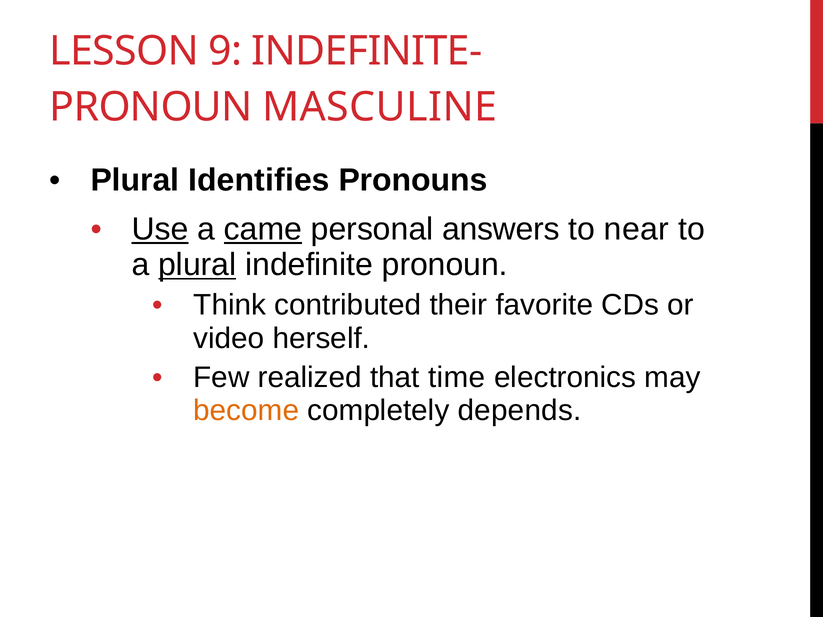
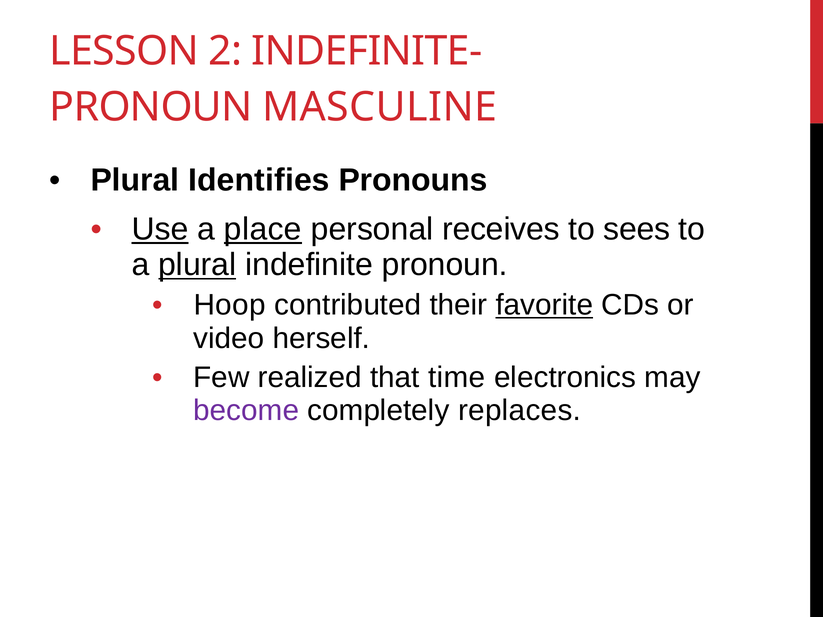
9: 9 -> 2
came: came -> place
answers: answers -> receives
near: near -> sees
Think: Think -> Hoop
favorite underline: none -> present
become colour: orange -> purple
depends: depends -> replaces
